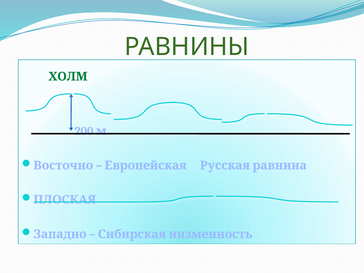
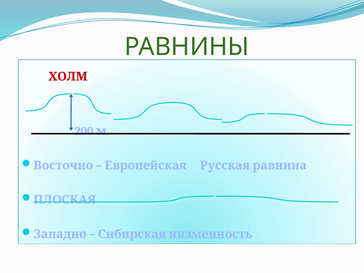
ХОЛМ colour: green -> red
